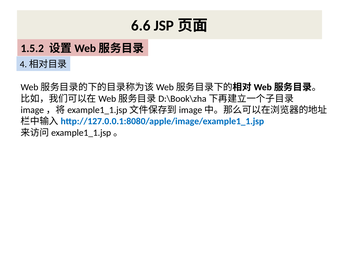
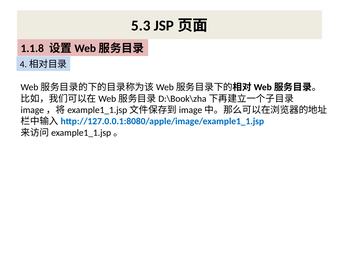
6.6: 6.6 -> 5.3
1.5.2: 1.5.2 -> 1.1.8
